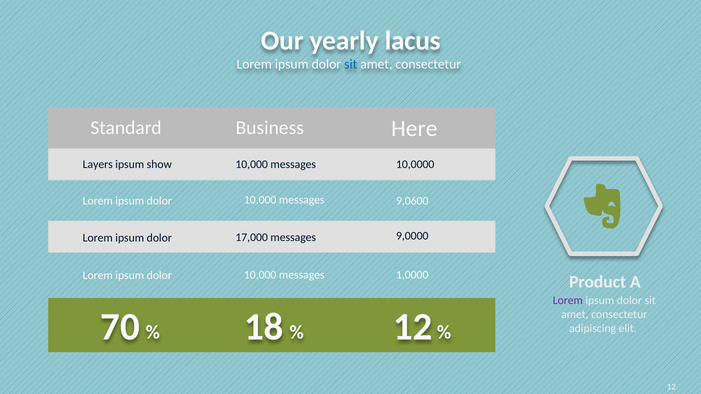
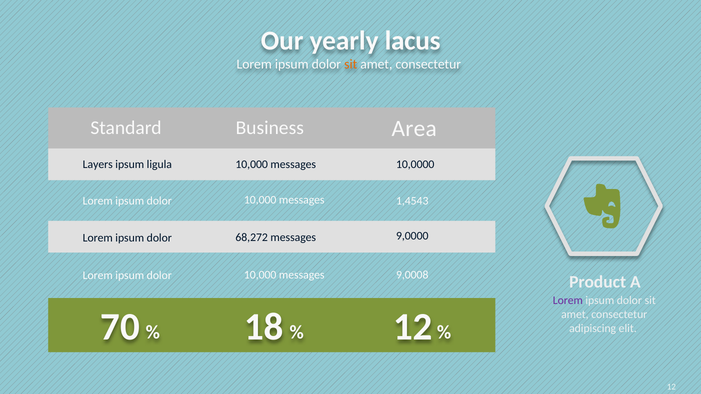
sit at (351, 64) colour: blue -> orange
Here: Here -> Area
show: show -> ligula
9,0600: 9,0600 -> 1,4543
17,000: 17,000 -> 68,272
1,0000: 1,0000 -> 9,0008
